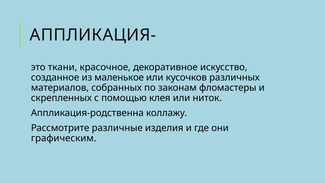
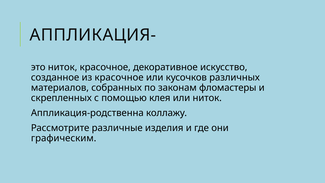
это ткани: ткани -> ниток
из маленькое: маленькое -> красочное
